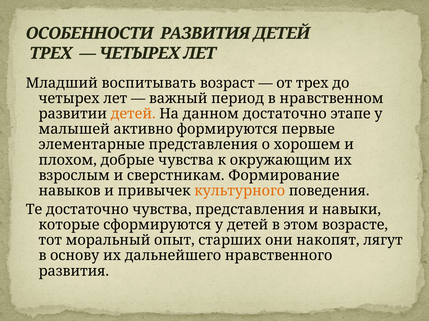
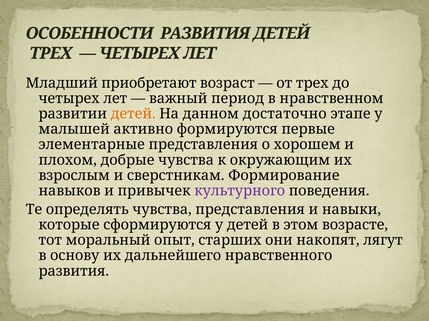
воспитывать: воспитывать -> приобретают
культурного colour: orange -> purple
Те достаточно: достаточно -> определять
